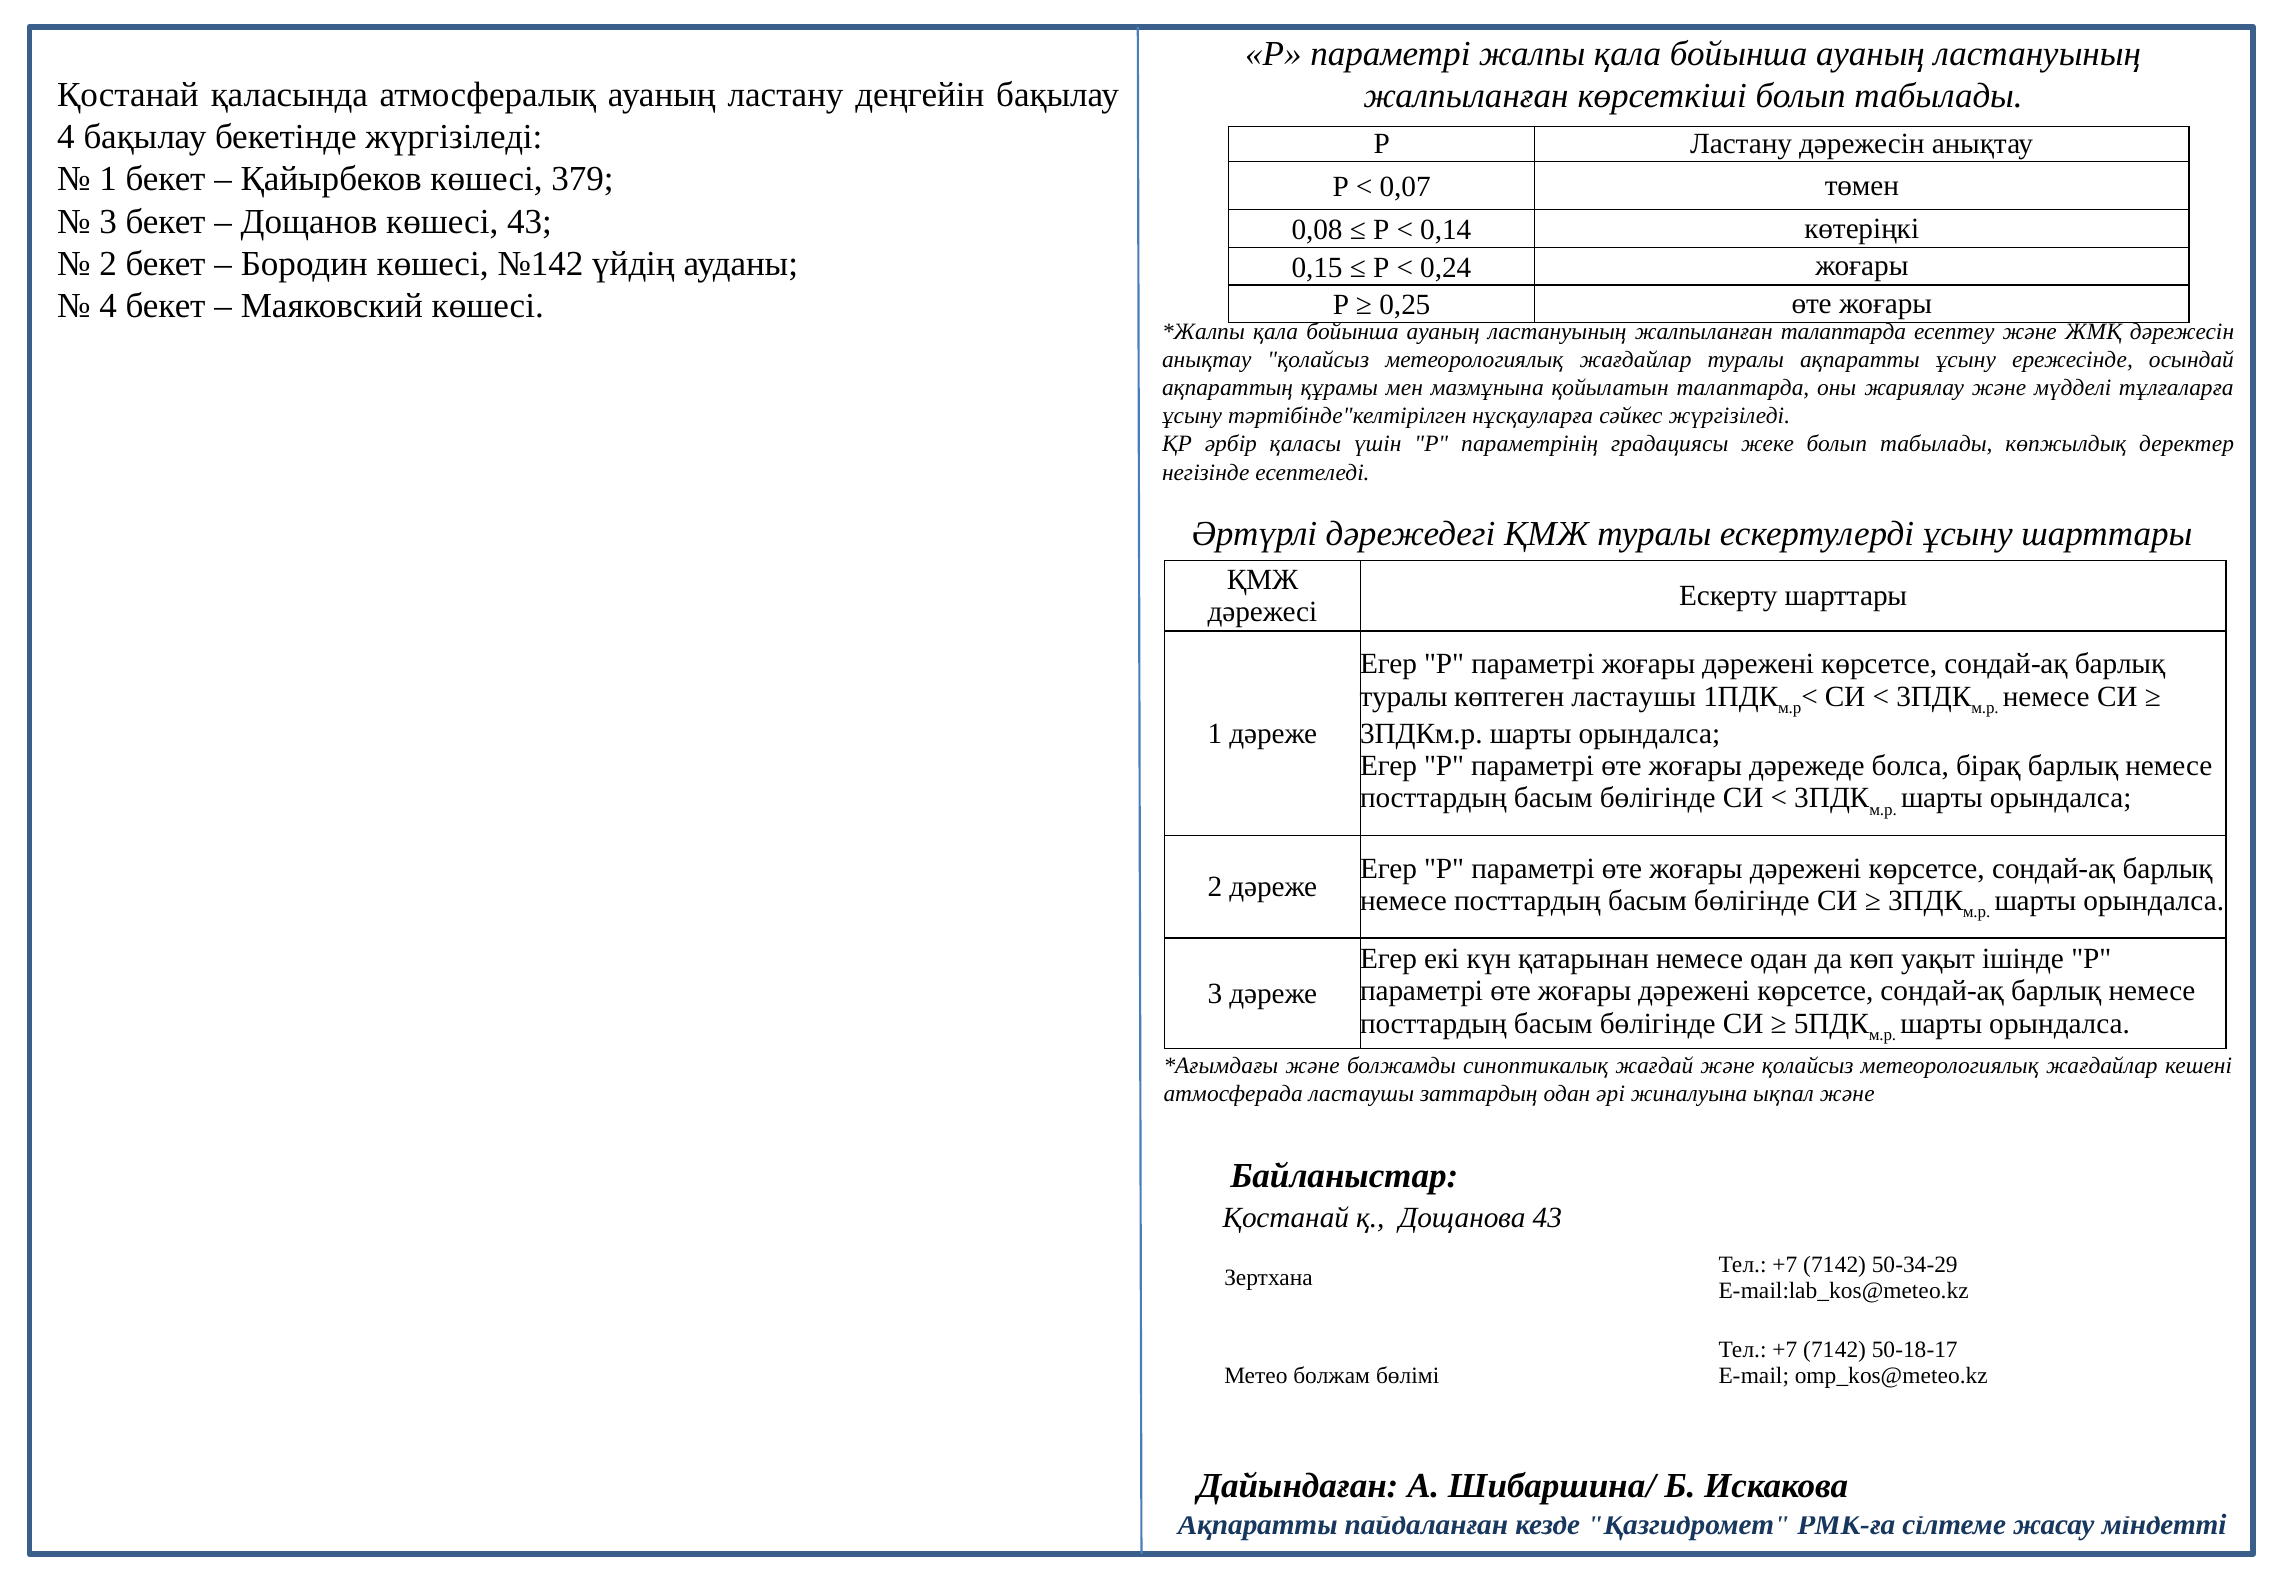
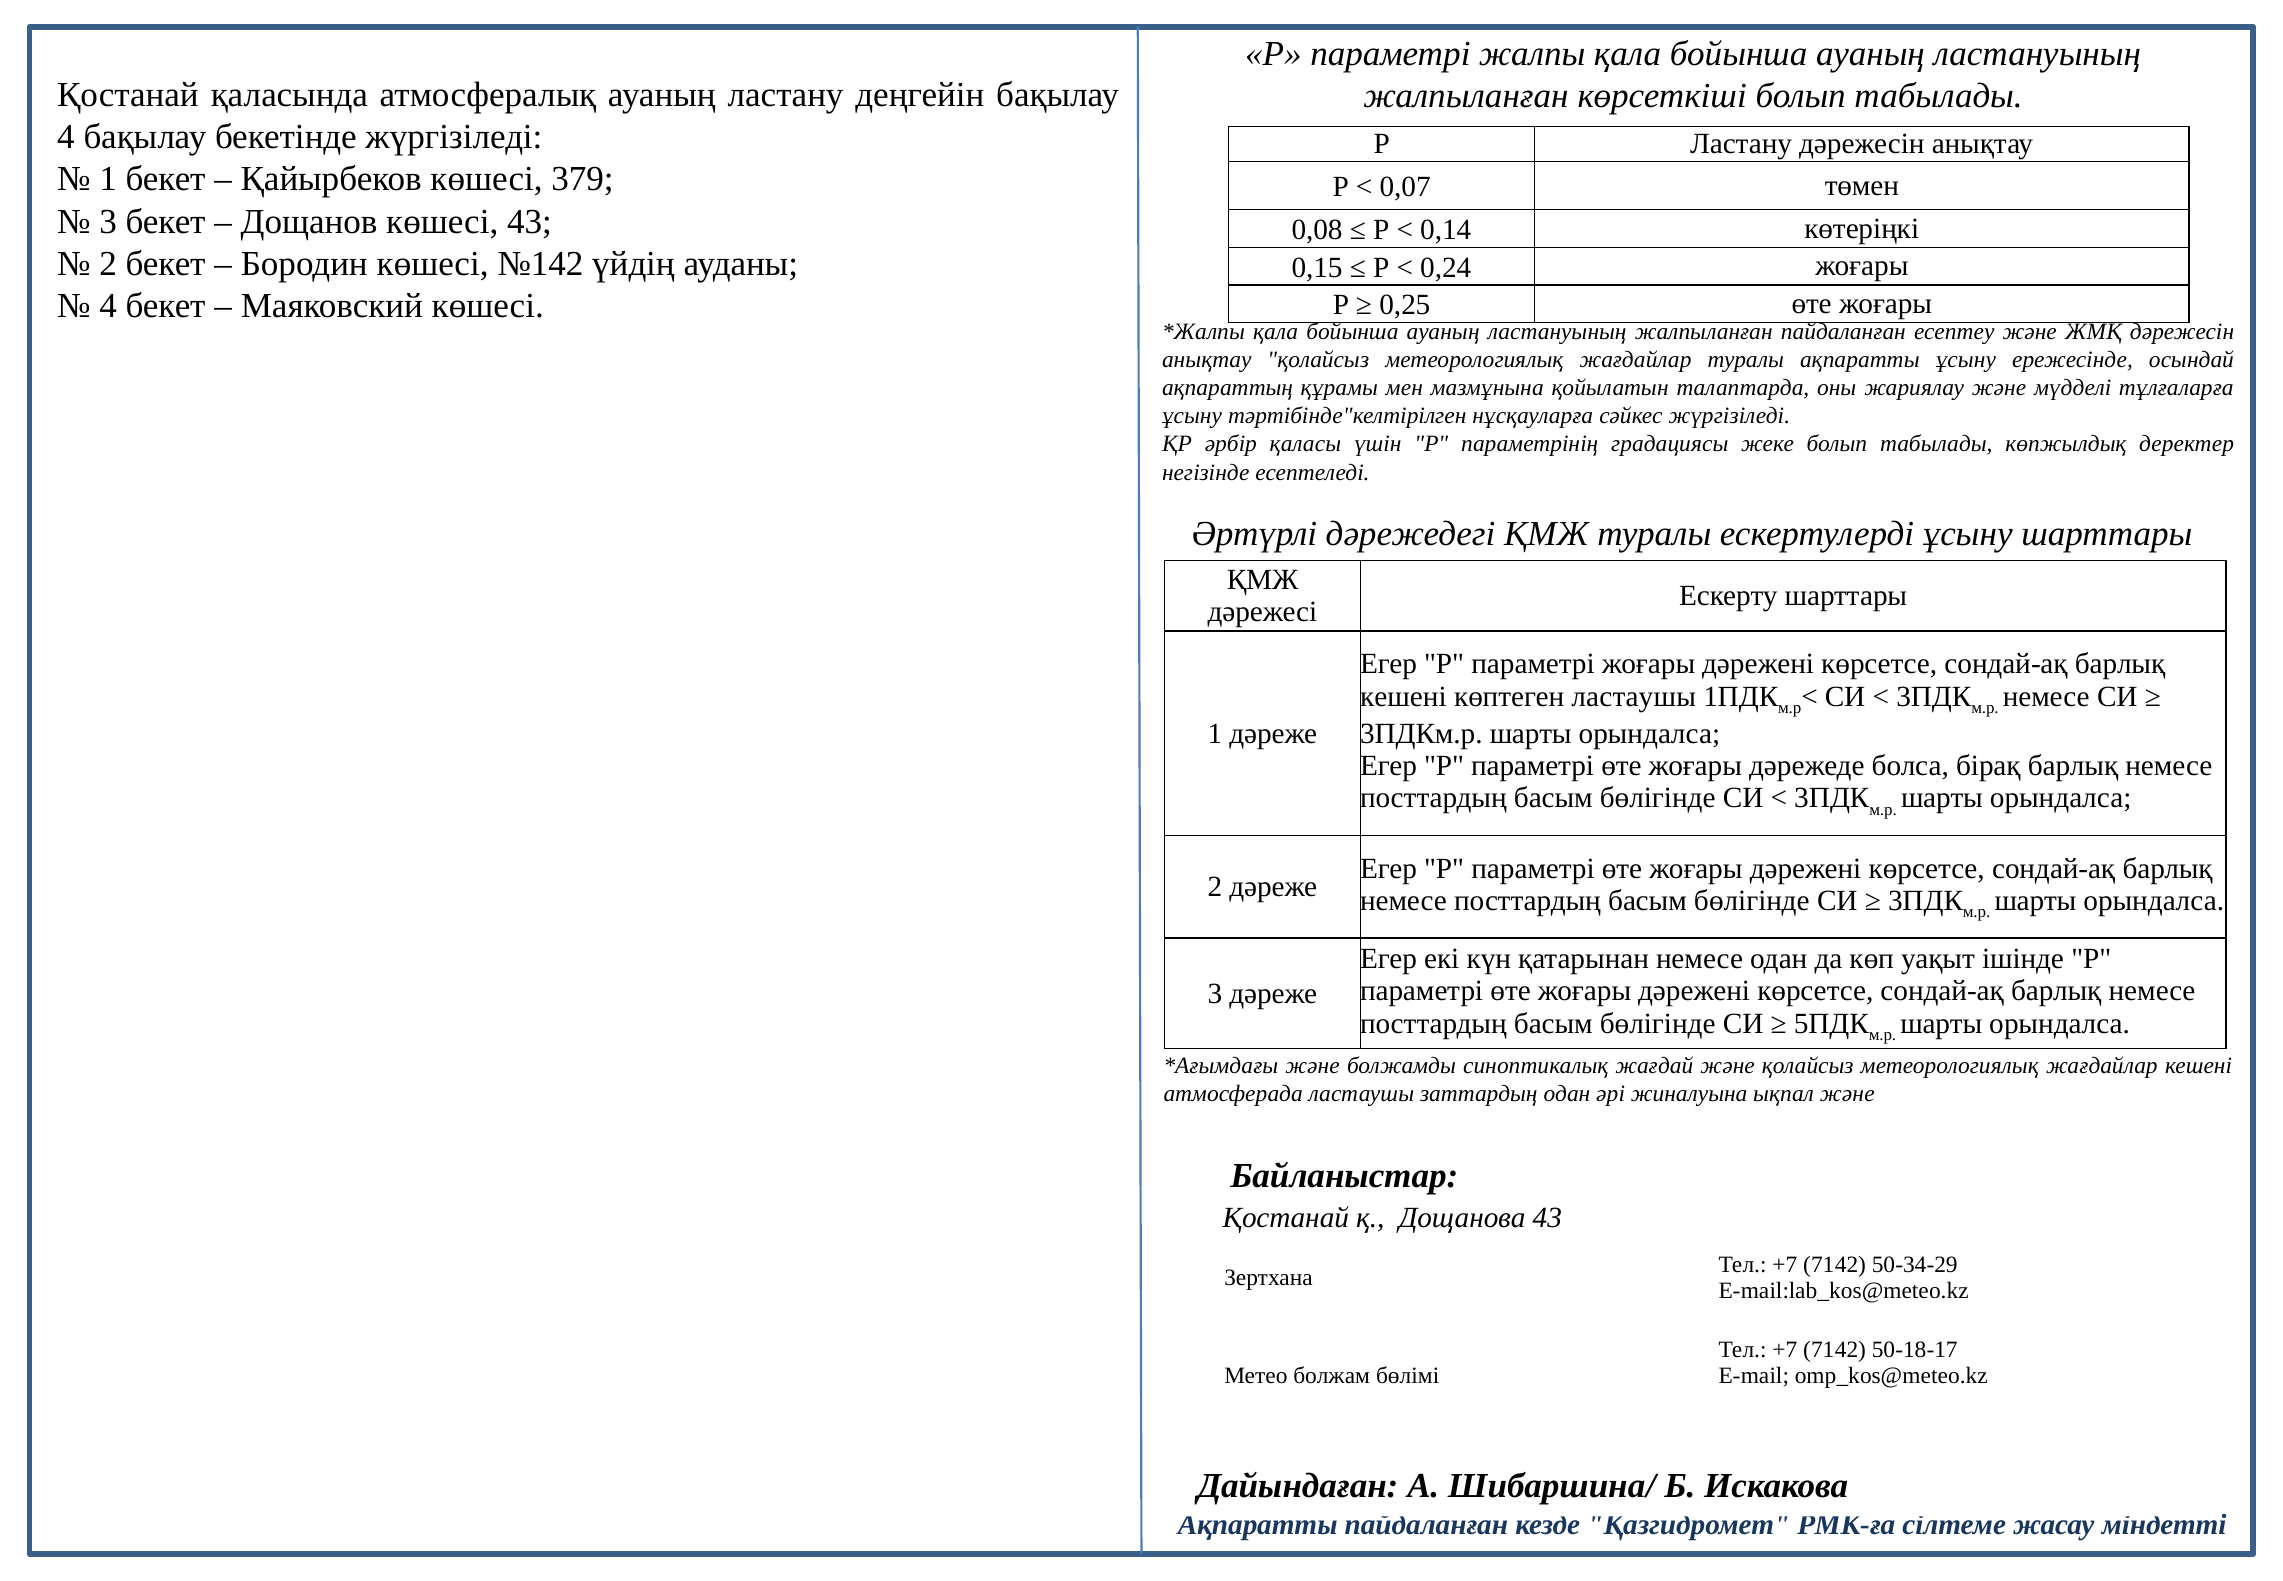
жалпыланған талаптарда: талаптарда -> пайдаланған
туралы at (1404, 696): туралы -> кешені
